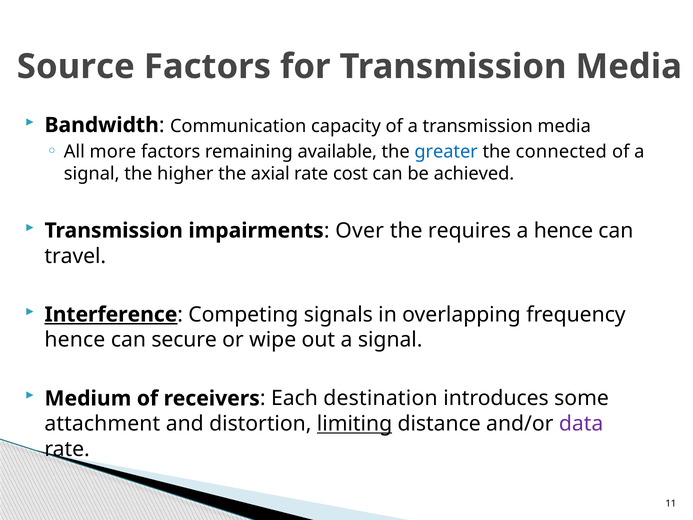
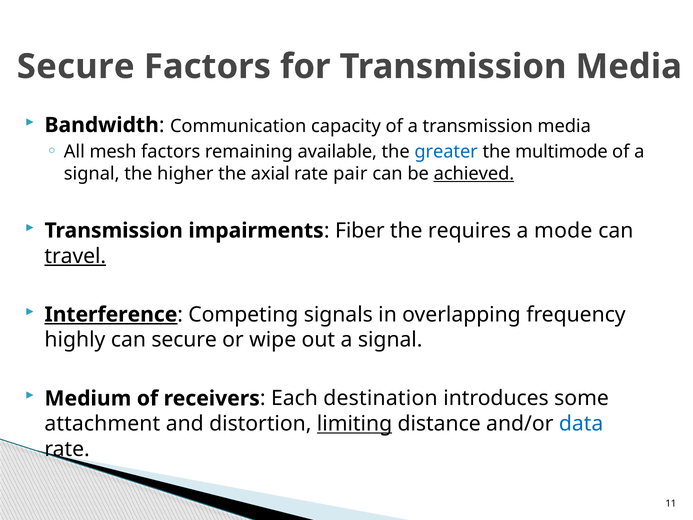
Source at (76, 67): Source -> Secure
more: more -> mesh
connected: connected -> multimode
cost: cost -> pair
achieved underline: none -> present
Over: Over -> Fiber
a hence: hence -> mode
travel underline: none -> present
hence at (75, 340): hence -> highly
data colour: purple -> blue
